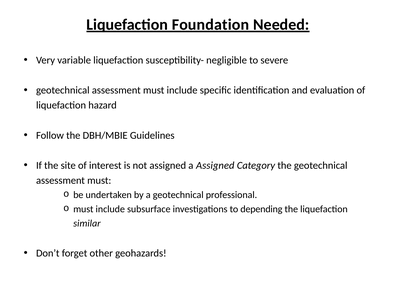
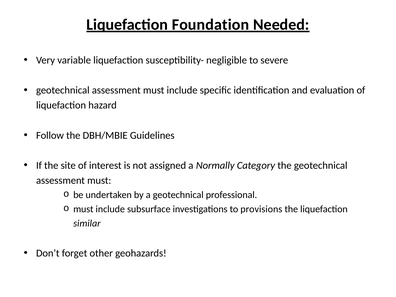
a Assigned: Assigned -> Normally
depending: depending -> provisions
